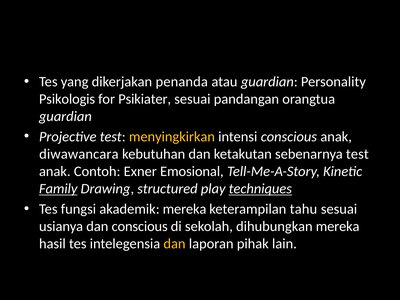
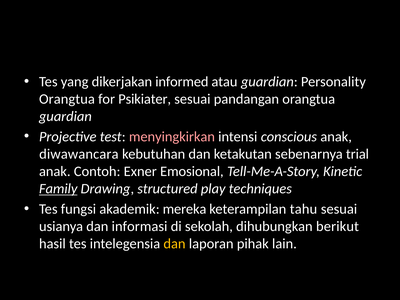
penanda: penanda -> informed
Psikologis at (67, 99): Psikologis -> Orangtua
menyingkirkan colour: yellow -> pink
sebenarnya test: test -> trial
techniques underline: present -> none
dan conscious: conscious -> informasi
dihubungkan mereka: mereka -> berikut
